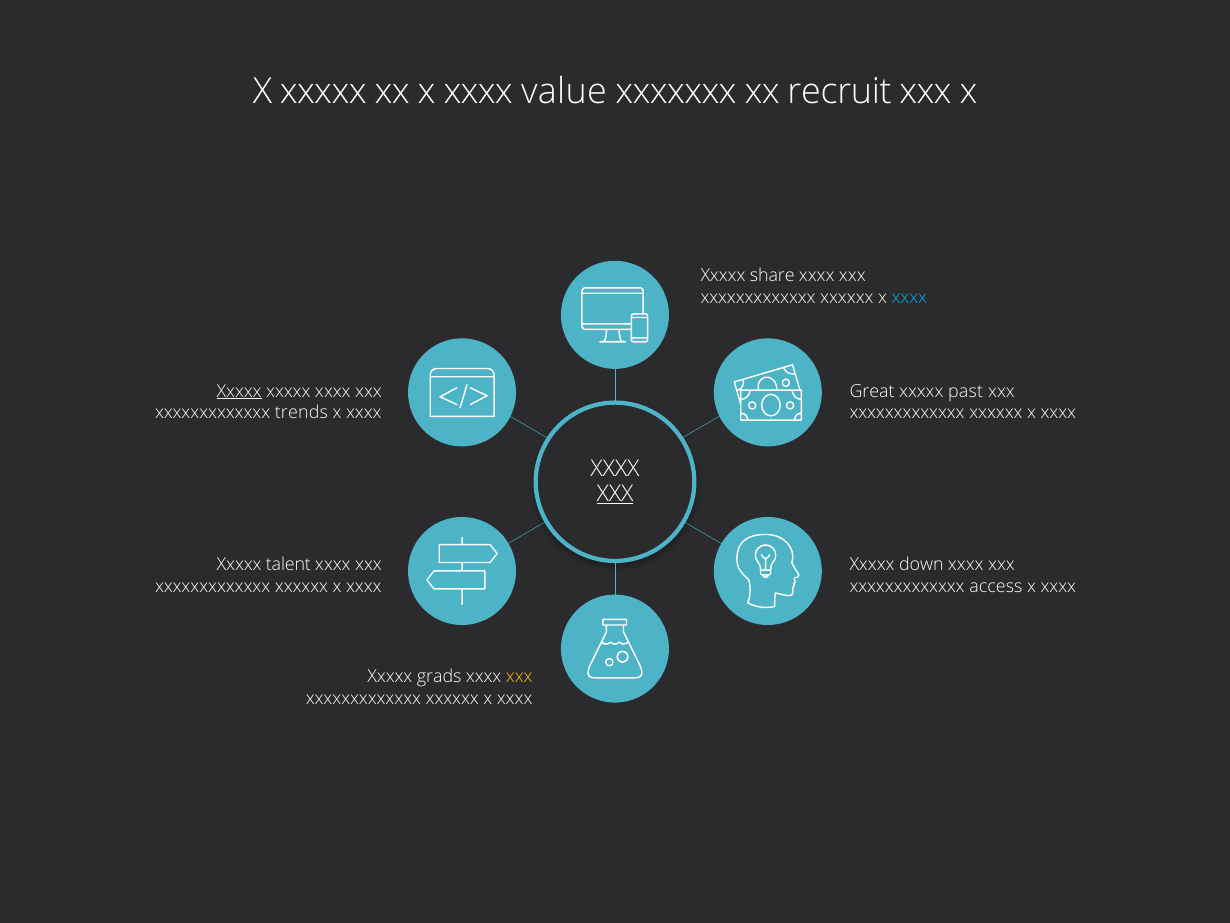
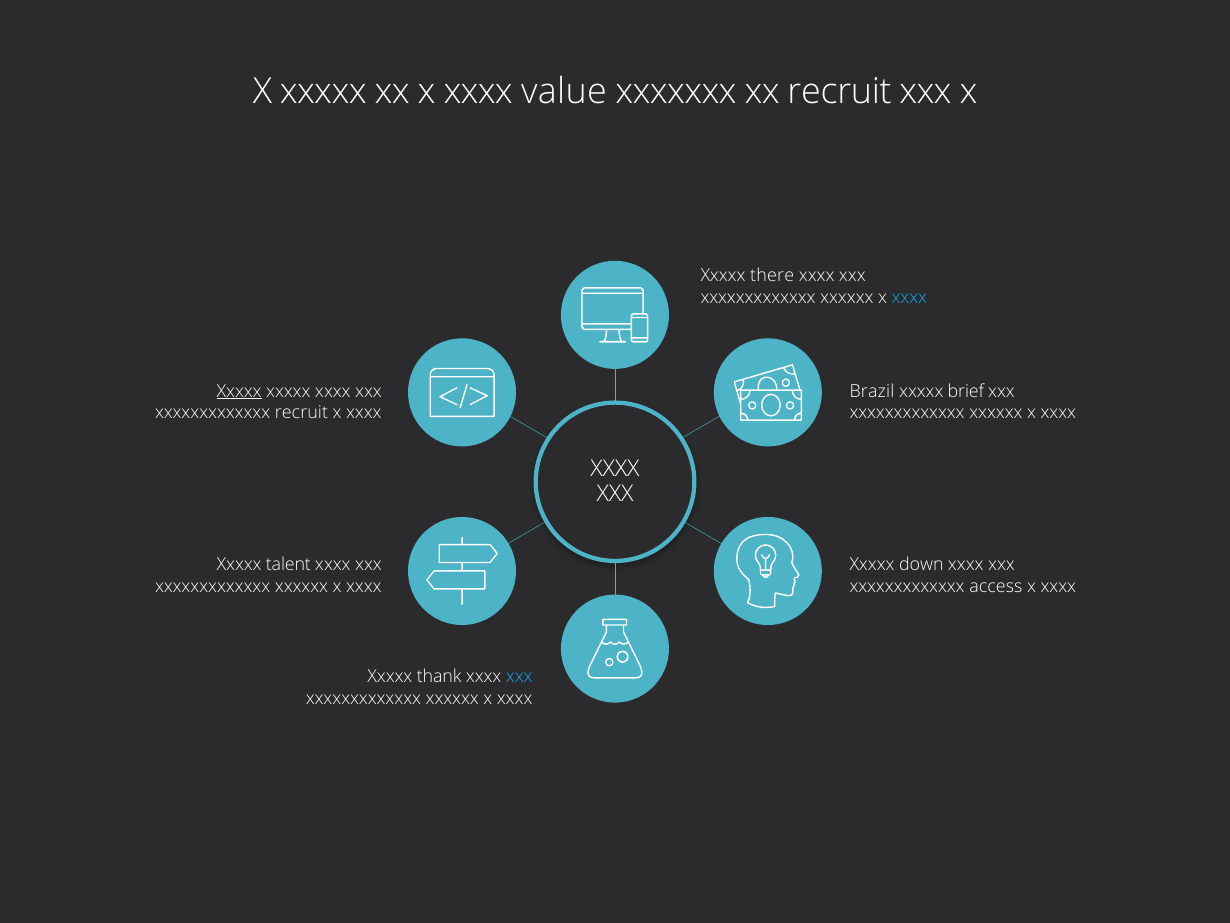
share: share -> there
Great: Great -> Brazil
past: past -> brief
xxxxxxxxxxxxx trends: trends -> recruit
XXX at (615, 494) underline: present -> none
grads: grads -> thank
xxx at (519, 677) colour: yellow -> light blue
